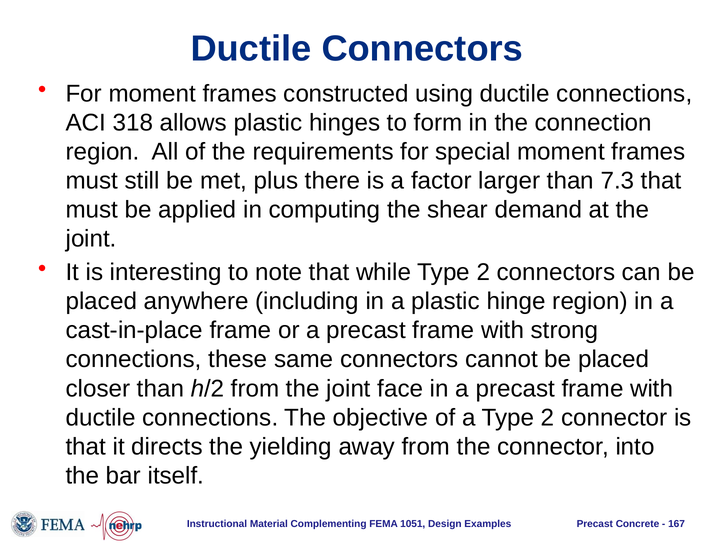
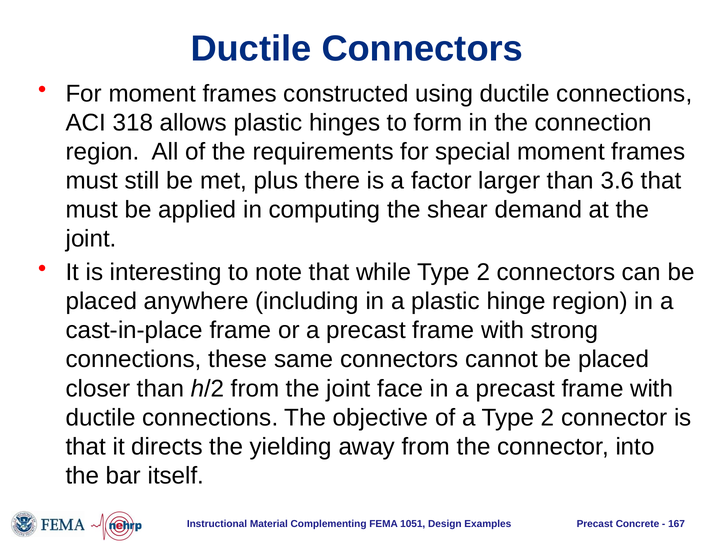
7.3: 7.3 -> 3.6
